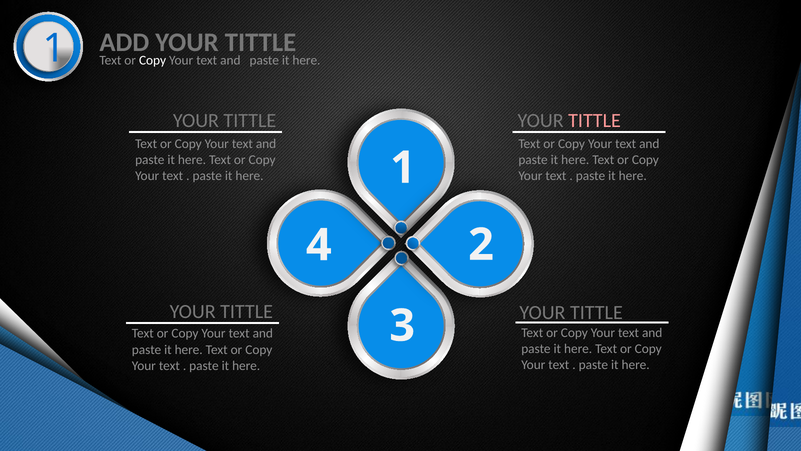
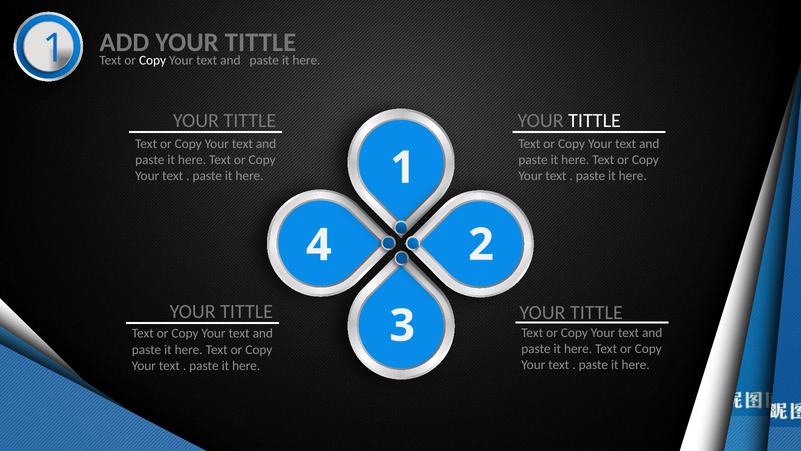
TITTLE at (595, 121) colour: pink -> white
